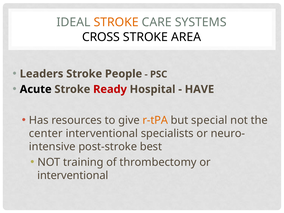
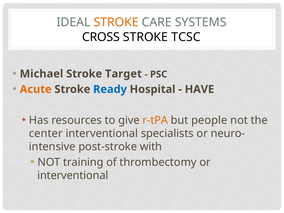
AREA: AREA -> TCSC
Leaders: Leaders -> Michael
People: People -> Target
Acute colour: black -> orange
Ready colour: red -> blue
special: special -> people
best: best -> with
